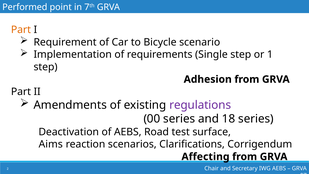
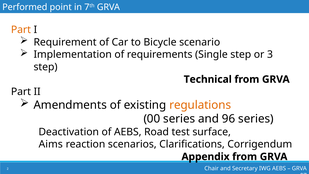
1: 1 -> 3
Adhesion: Adhesion -> Technical
regulations colour: purple -> orange
18: 18 -> 96
Affecting: Affecting -> Appendix
